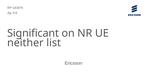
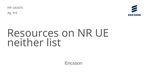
Significant: Significant -> Resources
